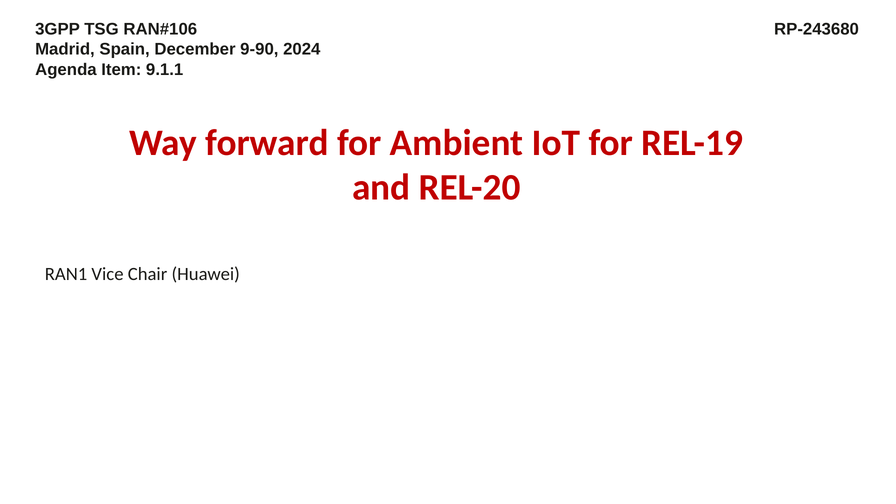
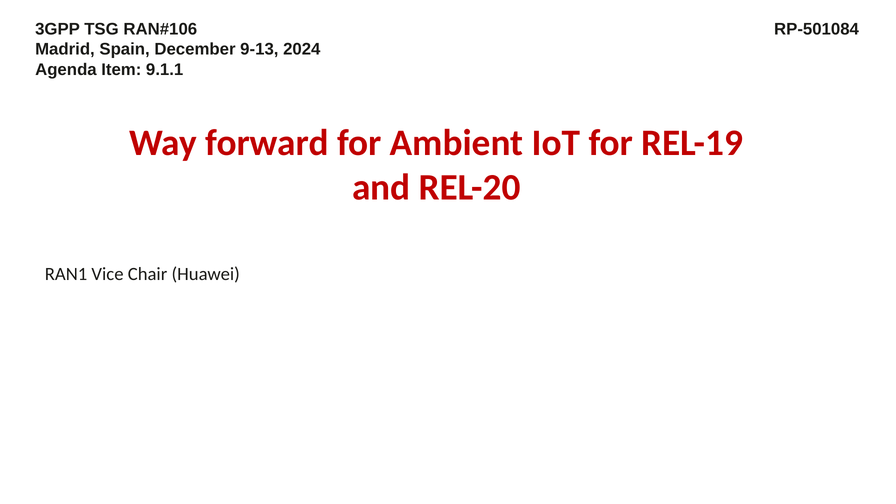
RP-243680: RP-243680 -> RP-501084
9-90: 9-90 -> 9-13
